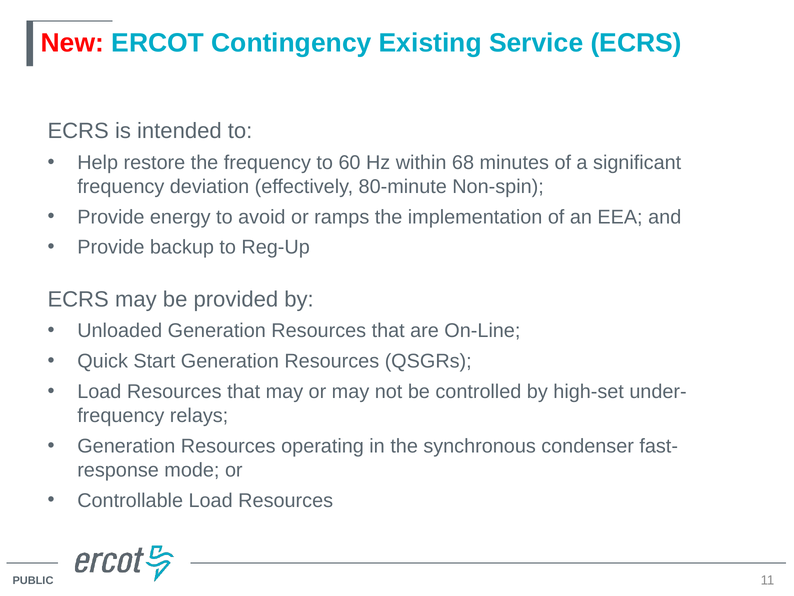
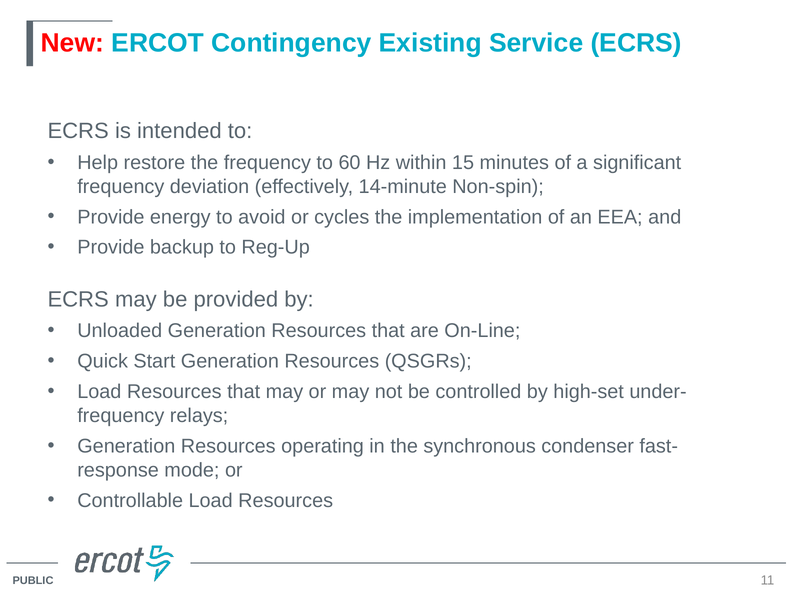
68: 68 -> 15
80-minute: 80-minute -> 14-minute
ramps: ramps -> cycles
